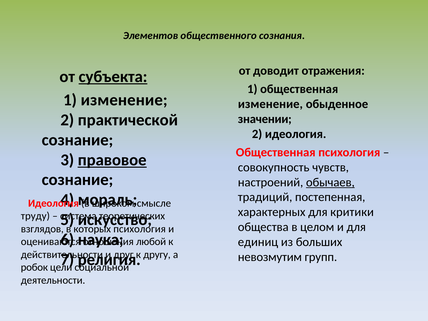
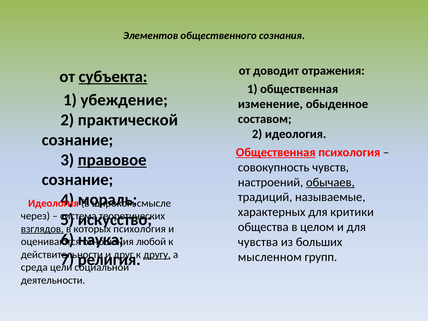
1 изменение: изменение -> убеждение
значении: значении -> составом
Общественная at (276, 152) underline: none -> present
постепенная: постепенная -> называемые
труду: труду -> через
взглядов underline: none -> present
единиц: единиц -> чувства
другу underline: none -> present
невозмутим: невозмутим -> мысленном
робок: робок -> среда
